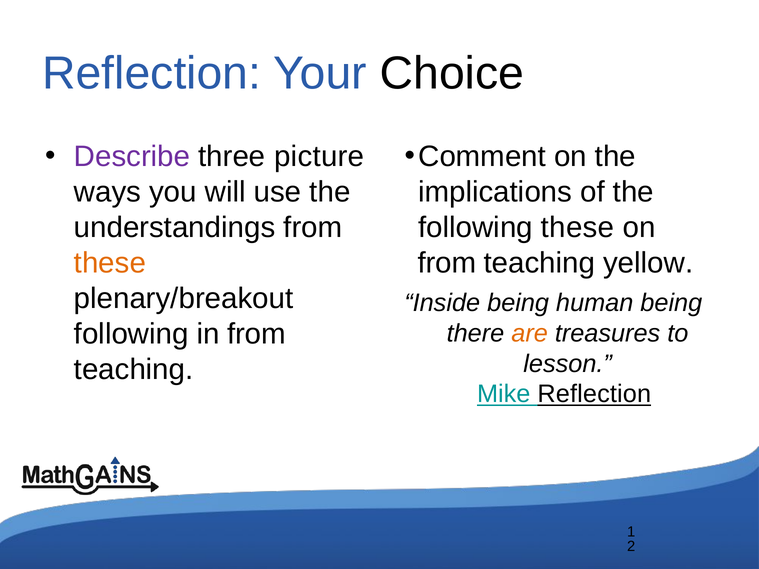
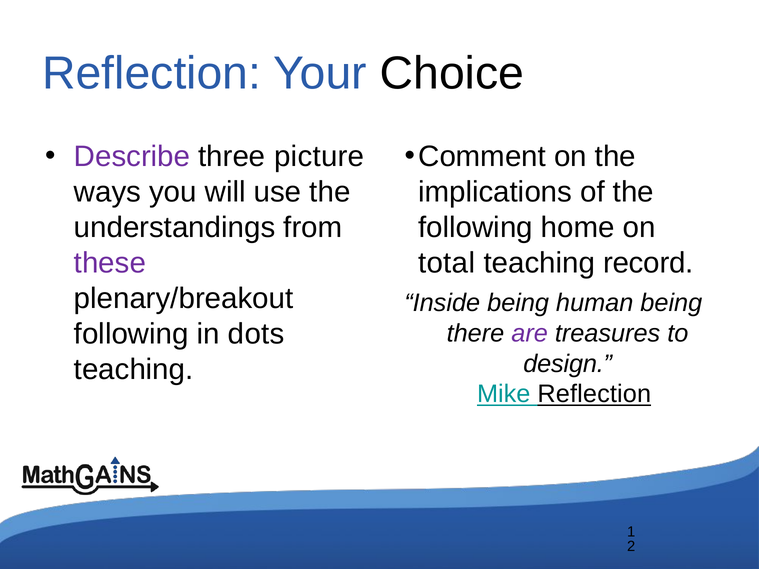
following these: these -> home
these at (110, 263) colour: orange -> purple
from at (447, 263): from -> total
yellow: yellow -> record
in from: from -> dots
are colour: orange -> purple
lesson: lesson -> design
